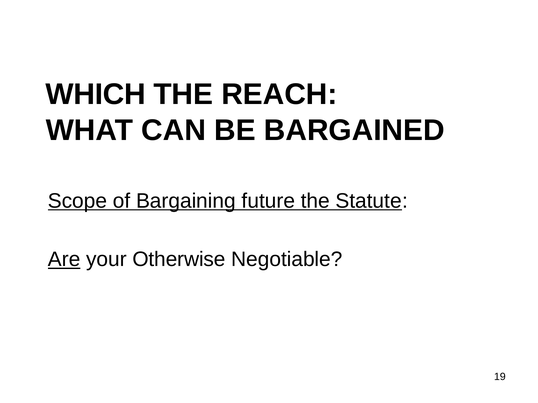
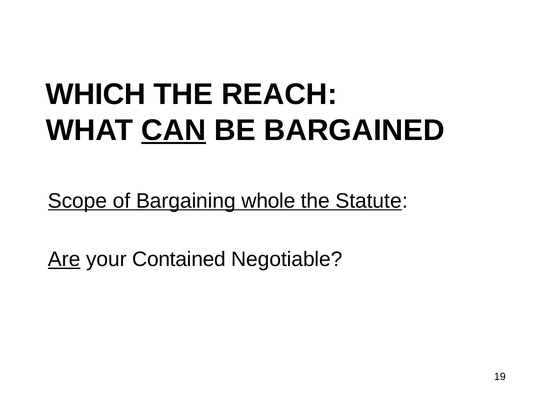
CAN underline: none -> present
future: future -> whole
Otherwise: Otherwise -> Contained
